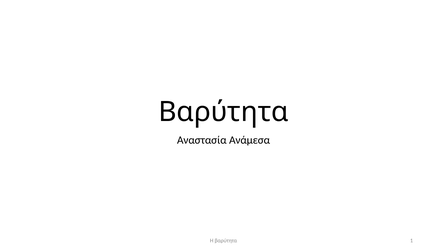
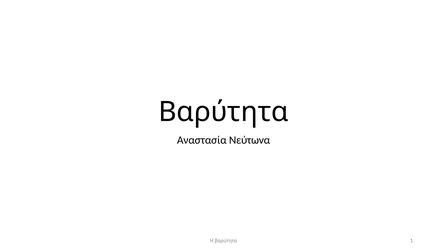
Ανάμεσα: Ανάμεσα -> Νεύτωνα
